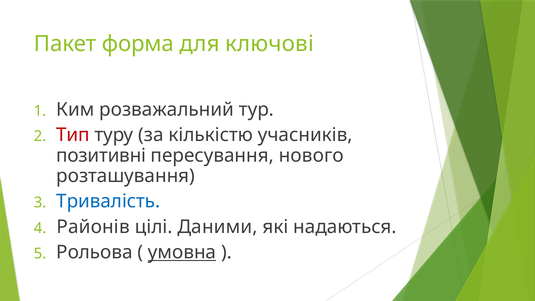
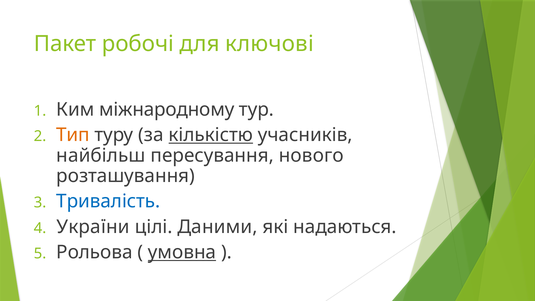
форма: форма -> робочі
розважальний: розважальний -> міжнародному
Тип colour: red -> orange
кількістю underline: none -> present
позитивні: позитивні -> найбільш
Районів: Районів -> України
